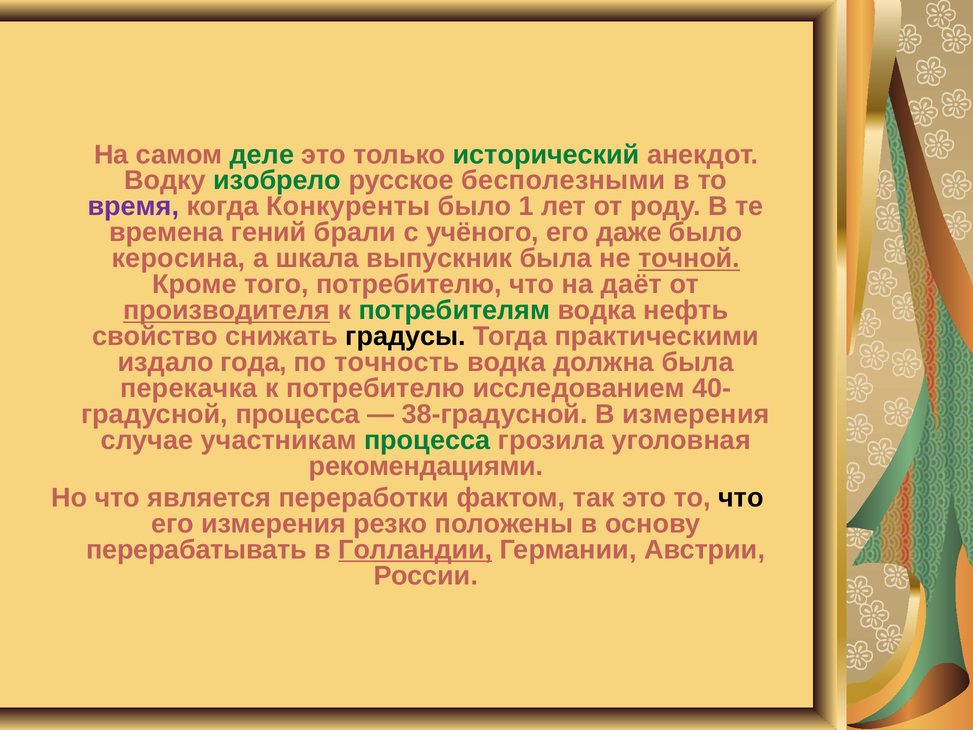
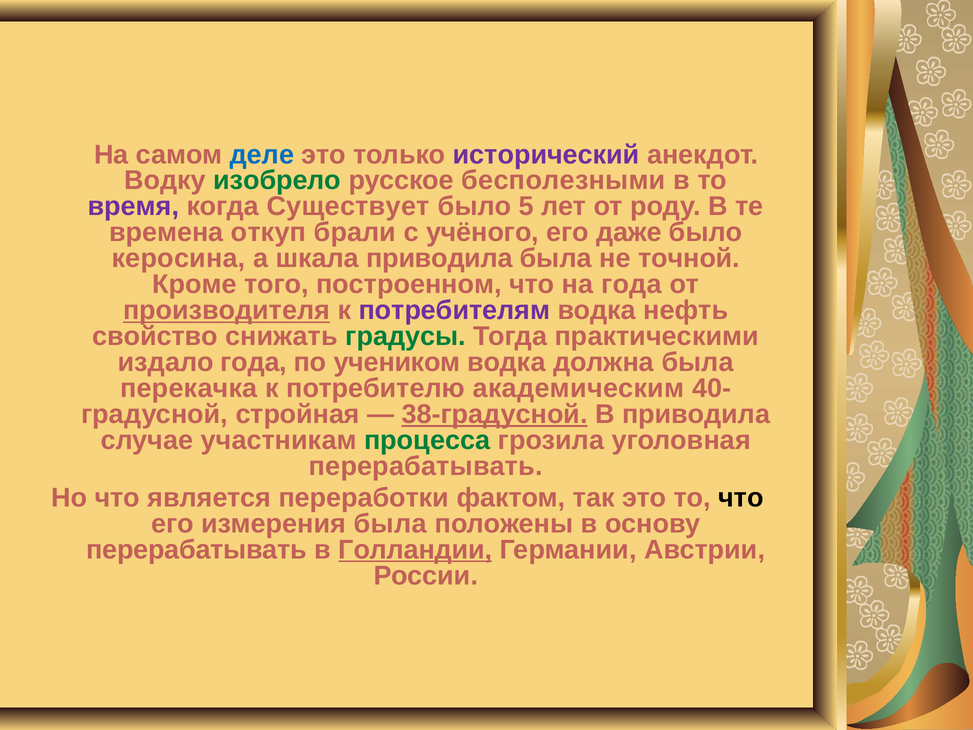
деле colour: green -> blue
исторический colour: green -> purple
Конкуренты: Конкуренты -> Существует
1: 1 -> 5
гений: гений -> откуп
шкала выпускник: выпускник -> приводила
точной underline: present -> none
того потребителю: потребителю -> построенном
на даёт: даёт -> года
потребителям colour: green -> purple
градусы colour: black -> green
точность: точность -> учеником
исследованием: исследованием -> академическим
процесса at (298, 414): процесса -> стройная
38-градусной underline: none -> present
В измерения: измерения -> приводила
рекомендациями at (426, 466): рекомендациями -> перерабатывать
измерения резко: резко -> была
